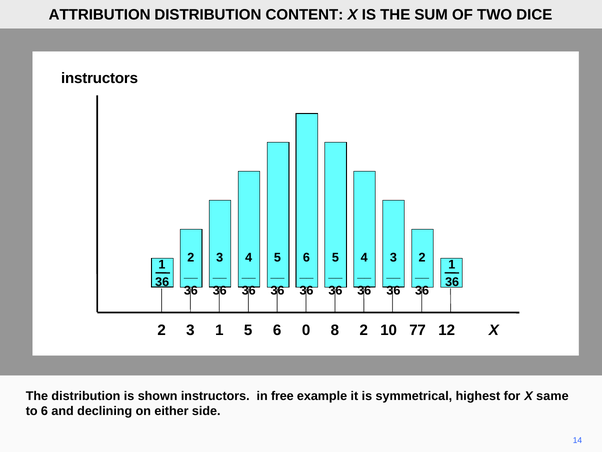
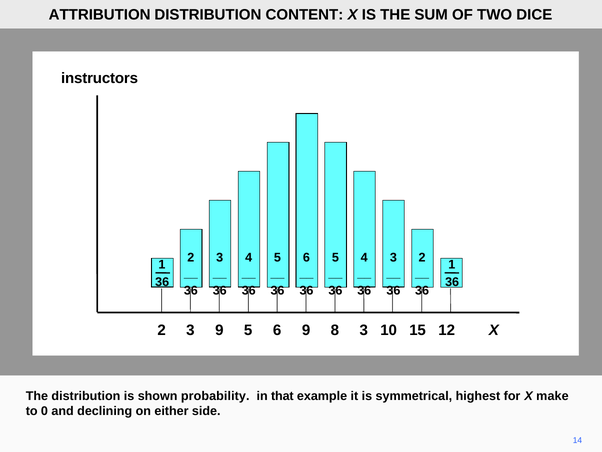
3 1: 1 -> 9
6 0: 0 -> 9
8 2: 2 -> 3
77: 77 -> 15
shown instructors: instructors -> probability
free: free -> that
same: same -> make
to 6: 6 -> 0
